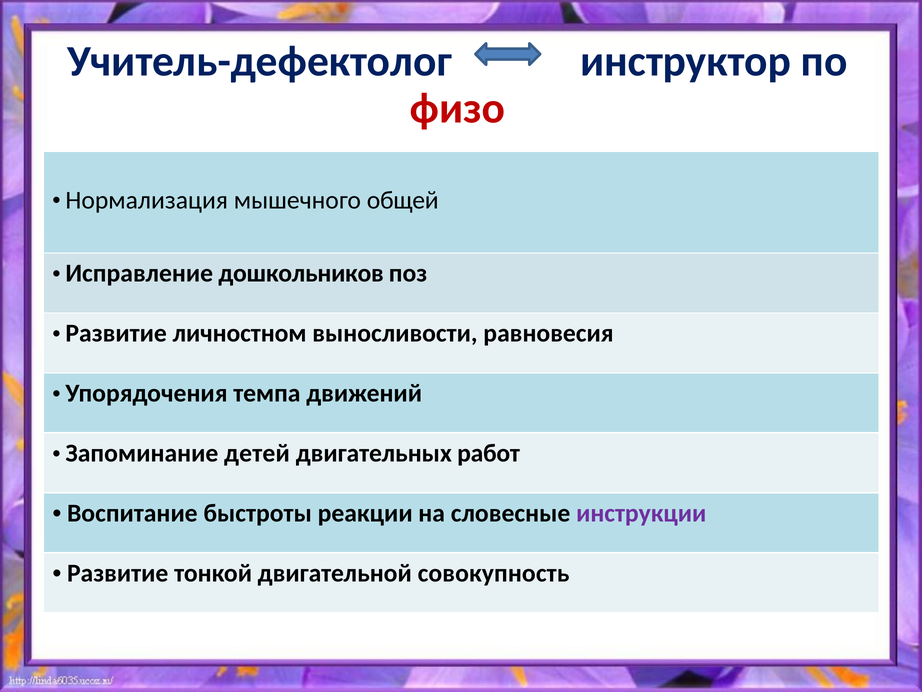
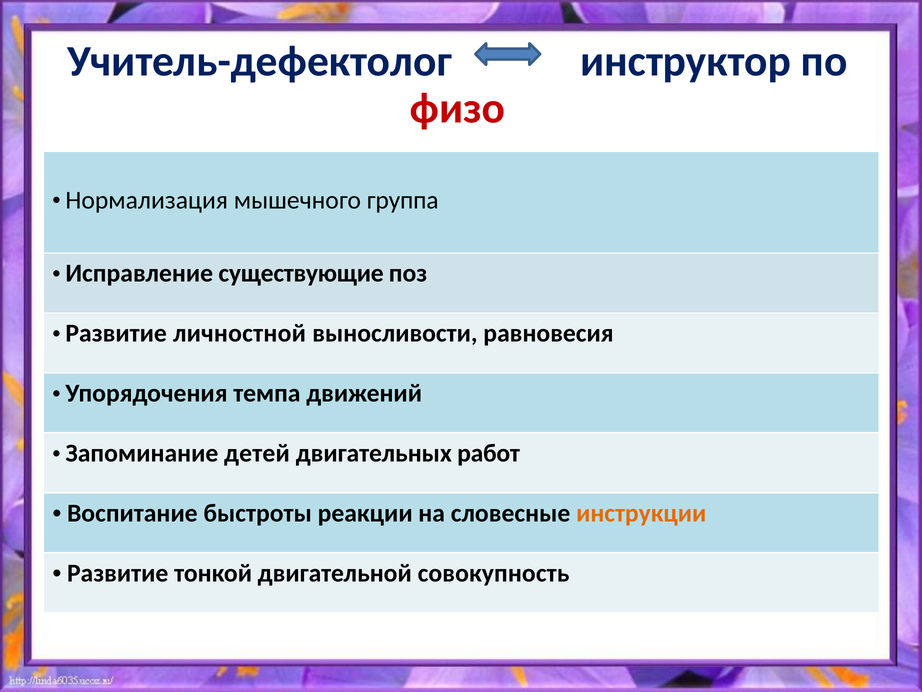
общей: общей -> группа
дошкольников: дошкольников -> существующие
личностном: личностном -> личностной
инструкции colour: purple -> orange
